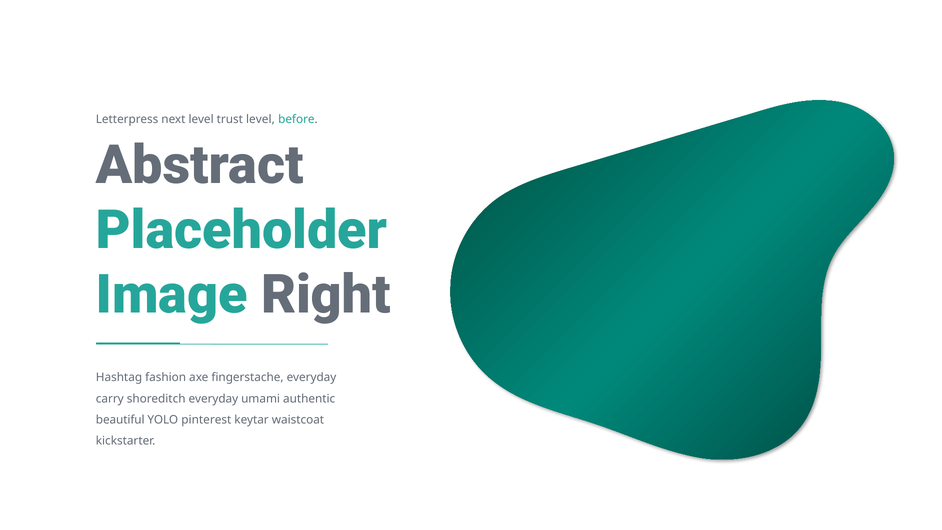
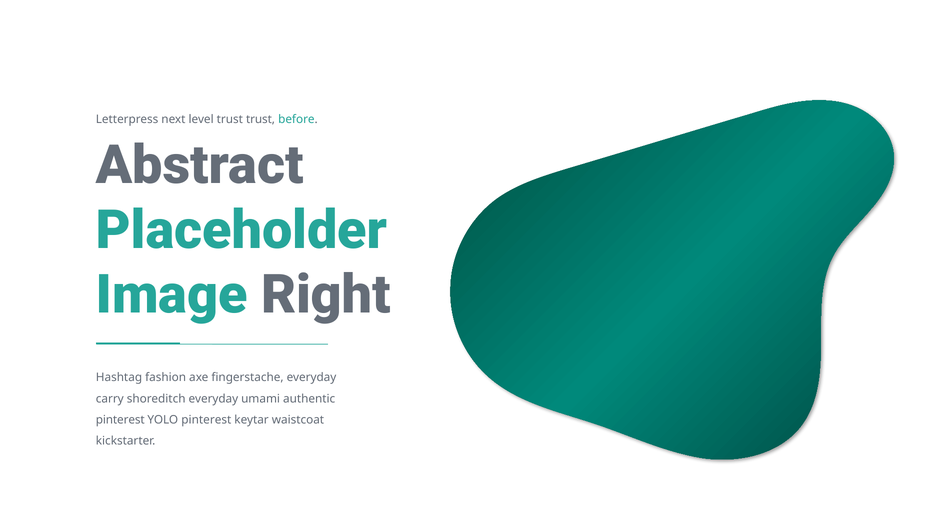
trust level: level -> trust
beautiful at (120, 420): beautiful -> pinterest
